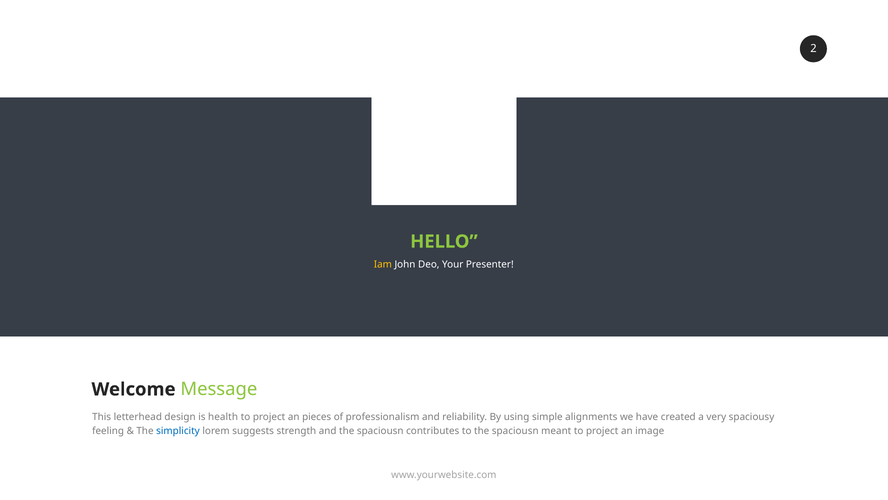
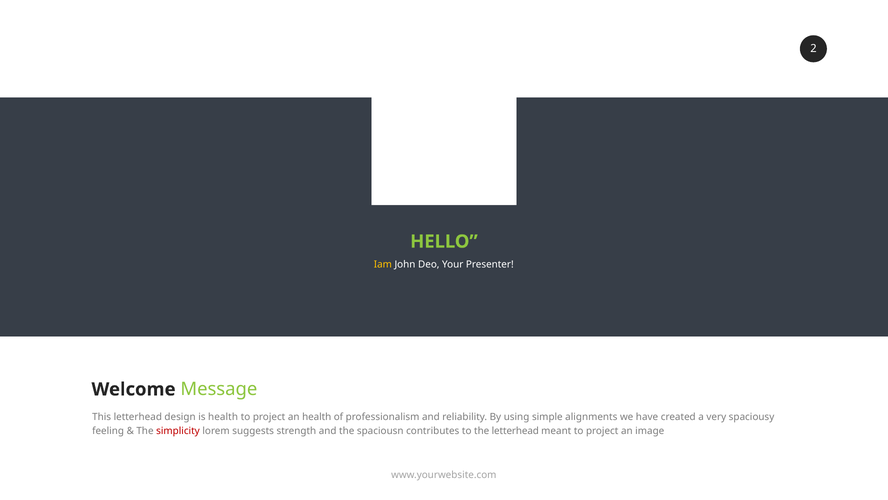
an pieces: pieces -> health
simplicity colour: blue -> red
to the spaciousn: spaciousn -> letterhead
